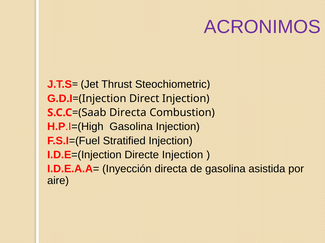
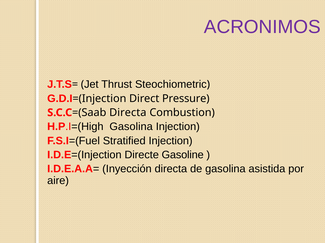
Direct Injection: Injection -> Pressure
Directe Injection: Injection -> Gasoline
